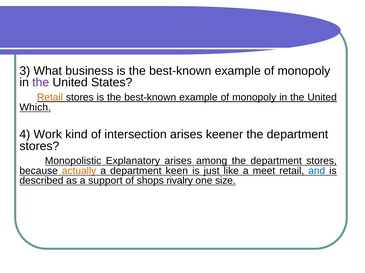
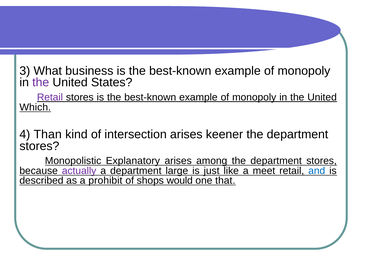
Retail at (50, 97) colour: orange -> purple
Work: Work -> Than
actually colour: orange -> purple
keen: keen -> large
support: support -> prohibit
rivalry: rivalry -> would
size: size -> that
